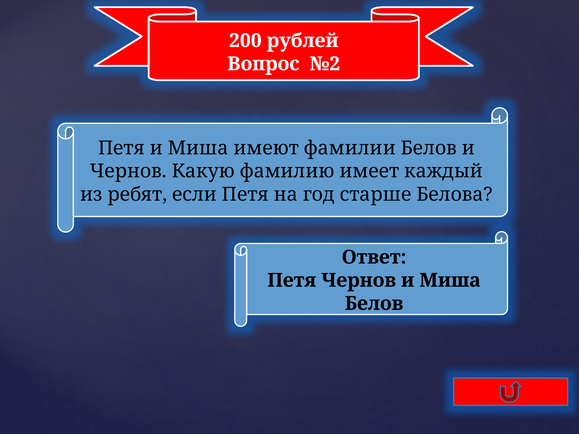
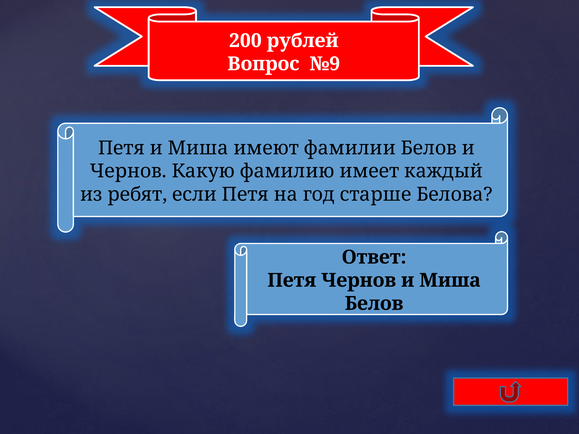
№2: №2 -> №9
